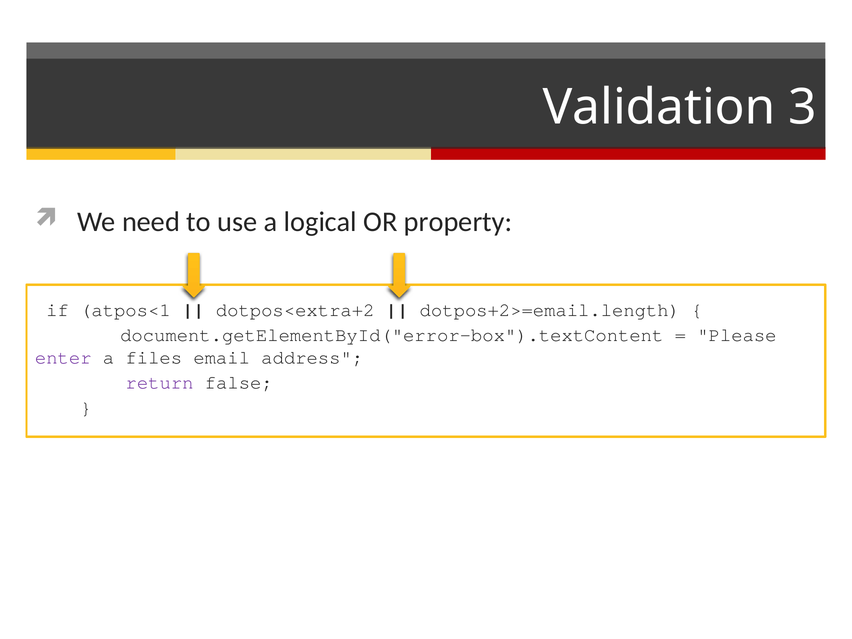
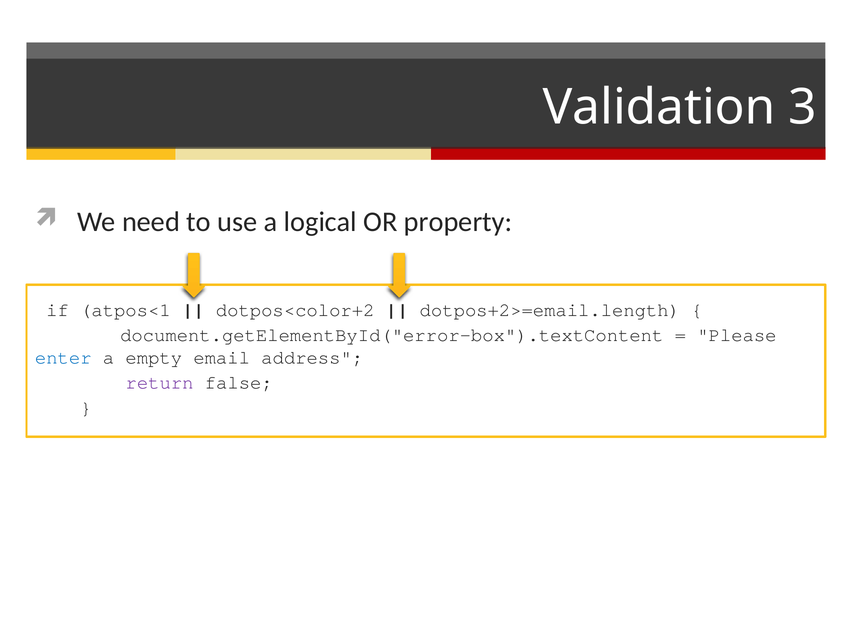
dotpos<extra+2: dotpos<extra+2 -> dotpos<color+2
enter colour: purple -> blue
files: files -> empty
